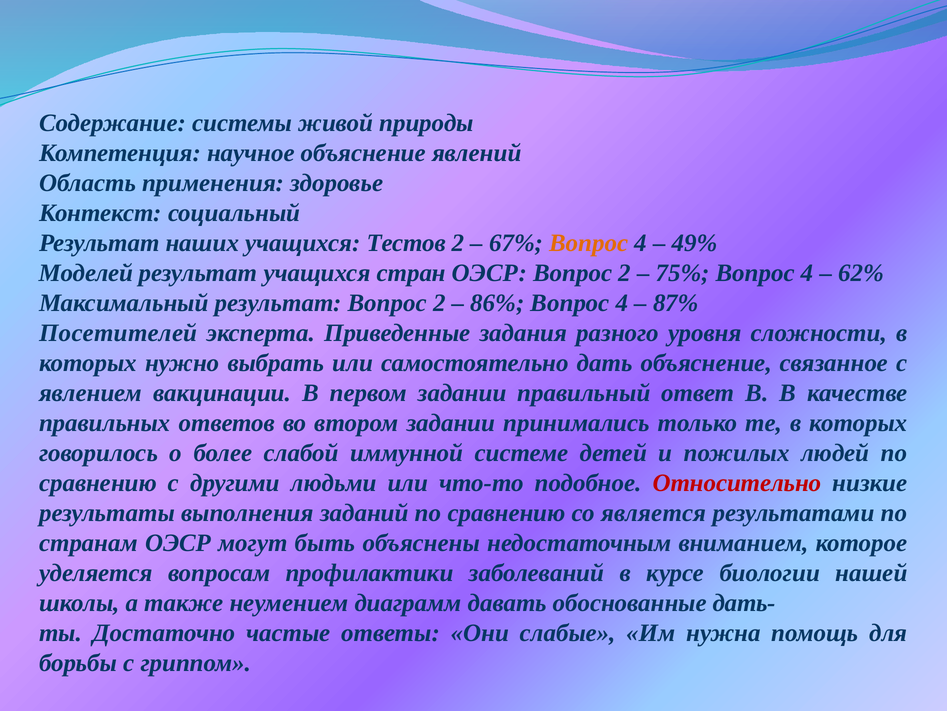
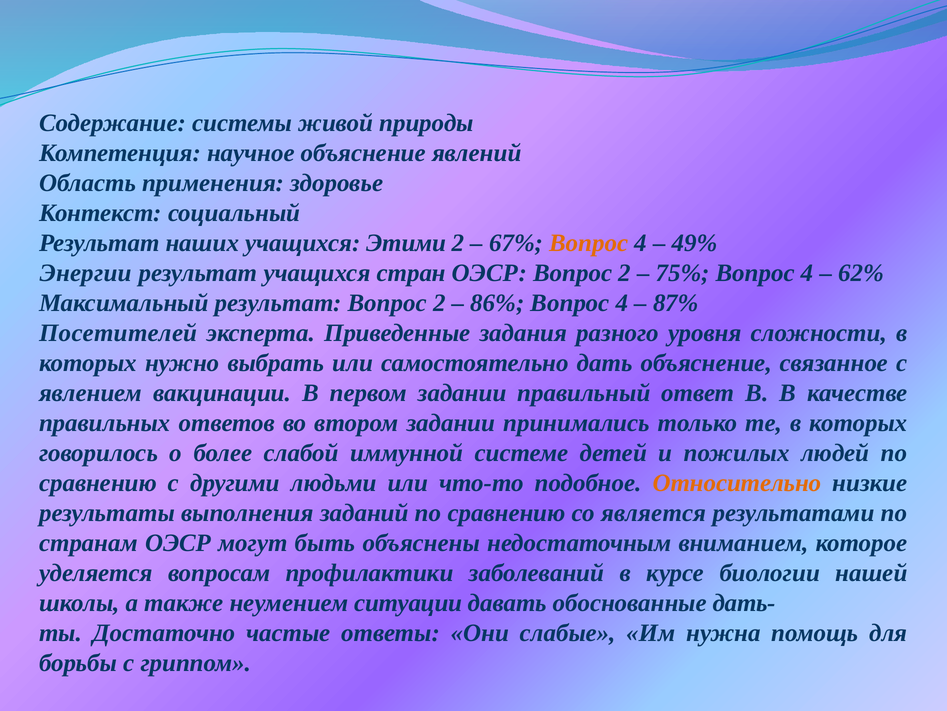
Тестов: Тестов -> Этими
Моделей: Моделей -> Энергии
Относительно colour: red -> orange
диаграмм: диаграмм -> ситуации
